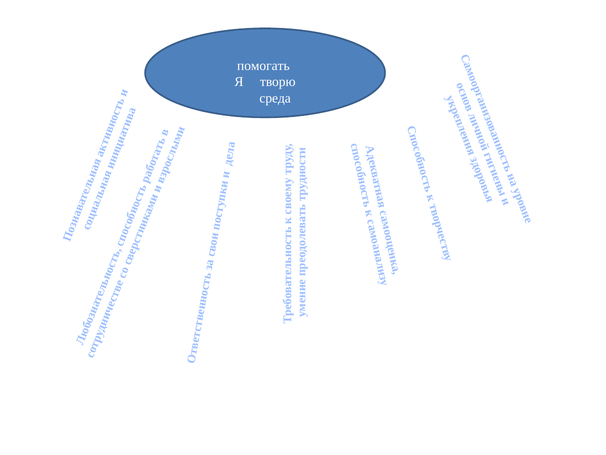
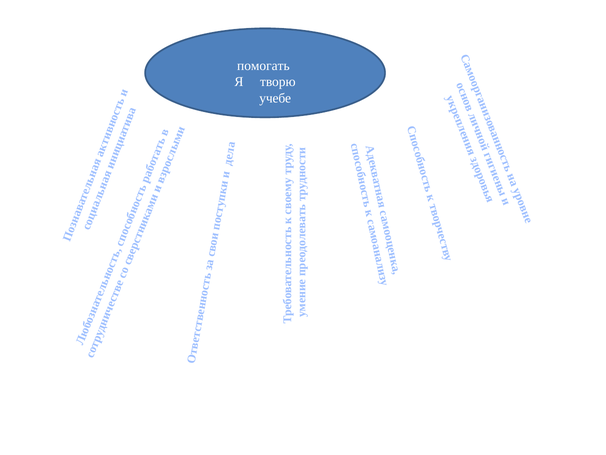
среда: среда -> учебе
